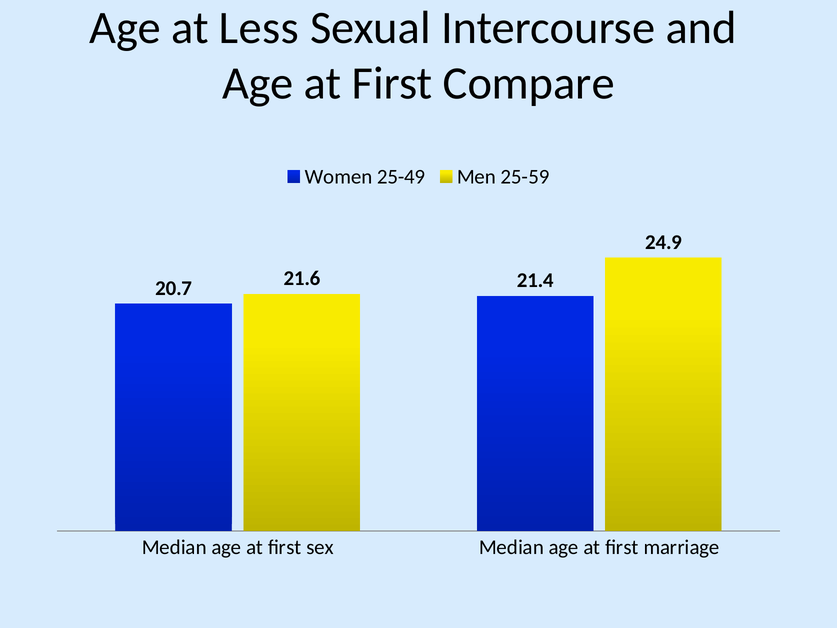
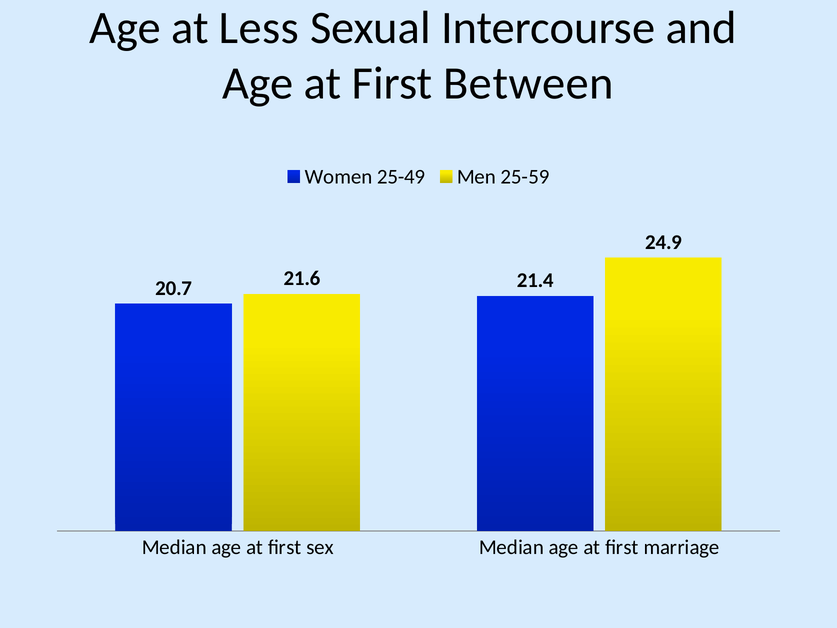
Compare: Compare -> Between
